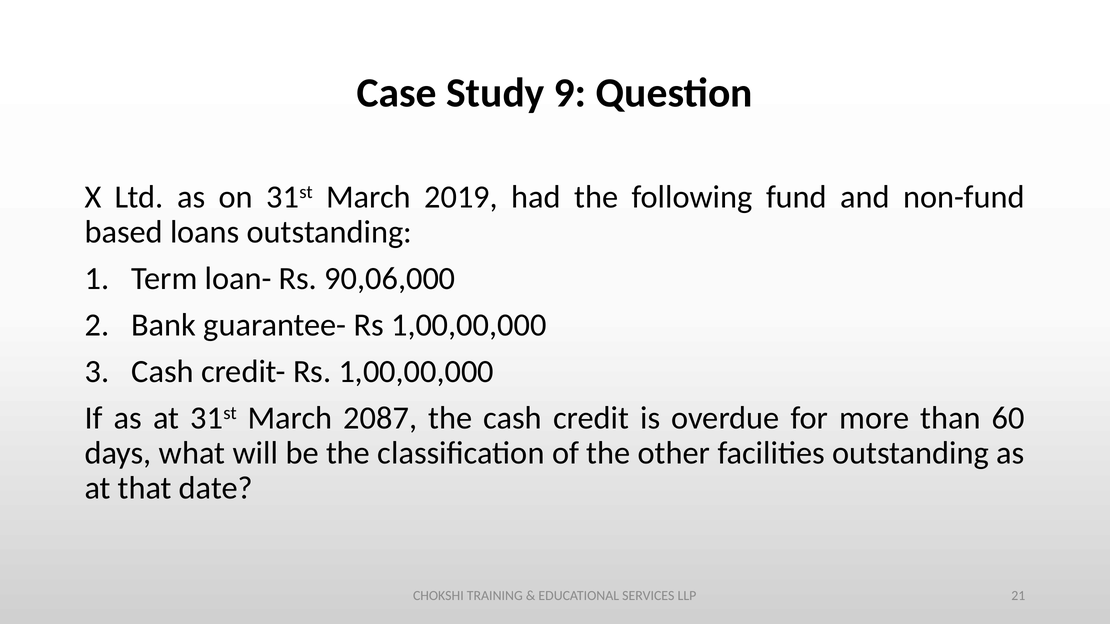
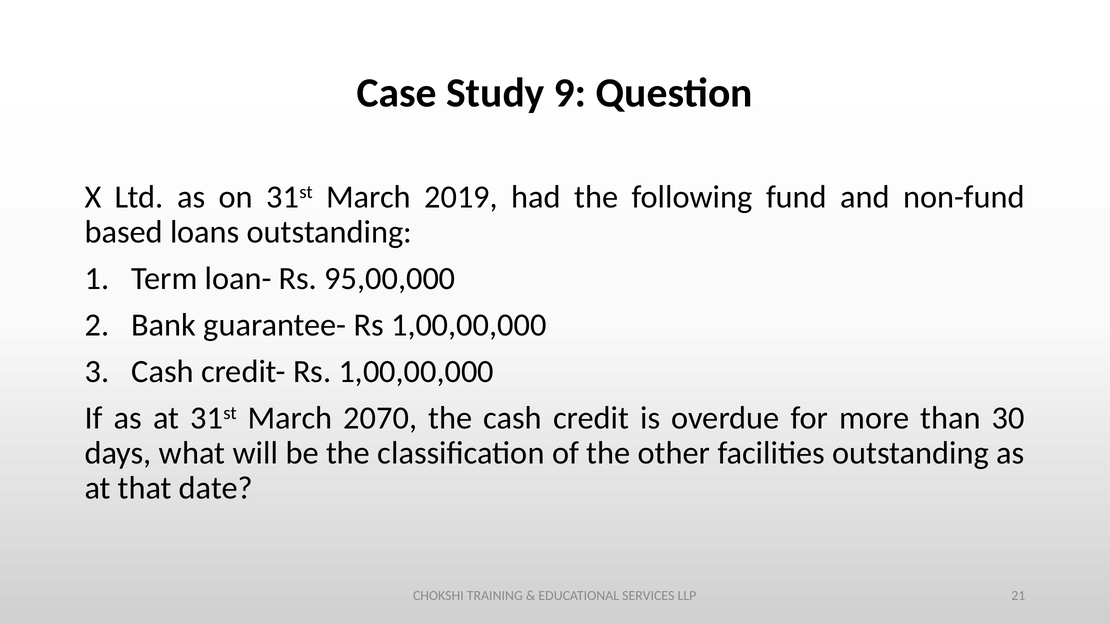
90,06,000: 90,06,000 -> 95,00,000
2087: 2087 -> 2070
60: 60 -> 30
